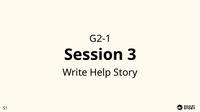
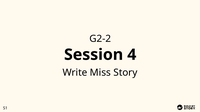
G2-1: G2-1 -> G2-2
3: 3 -> 4
Help: Help -> Miss
